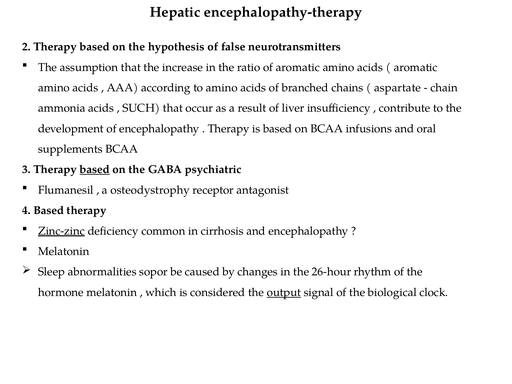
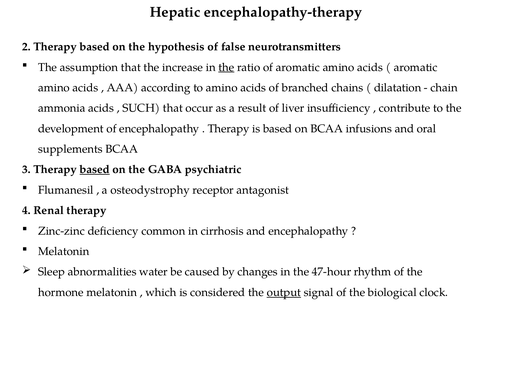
the at (226, 67) underline: none -> present
aspartate: aspartate -> dilatation
4 Based: Based -> Renal
Zinc-zinc underline: present -> none
sopor: sopor -> water
26-hour: 26-hour -> 47-hour
